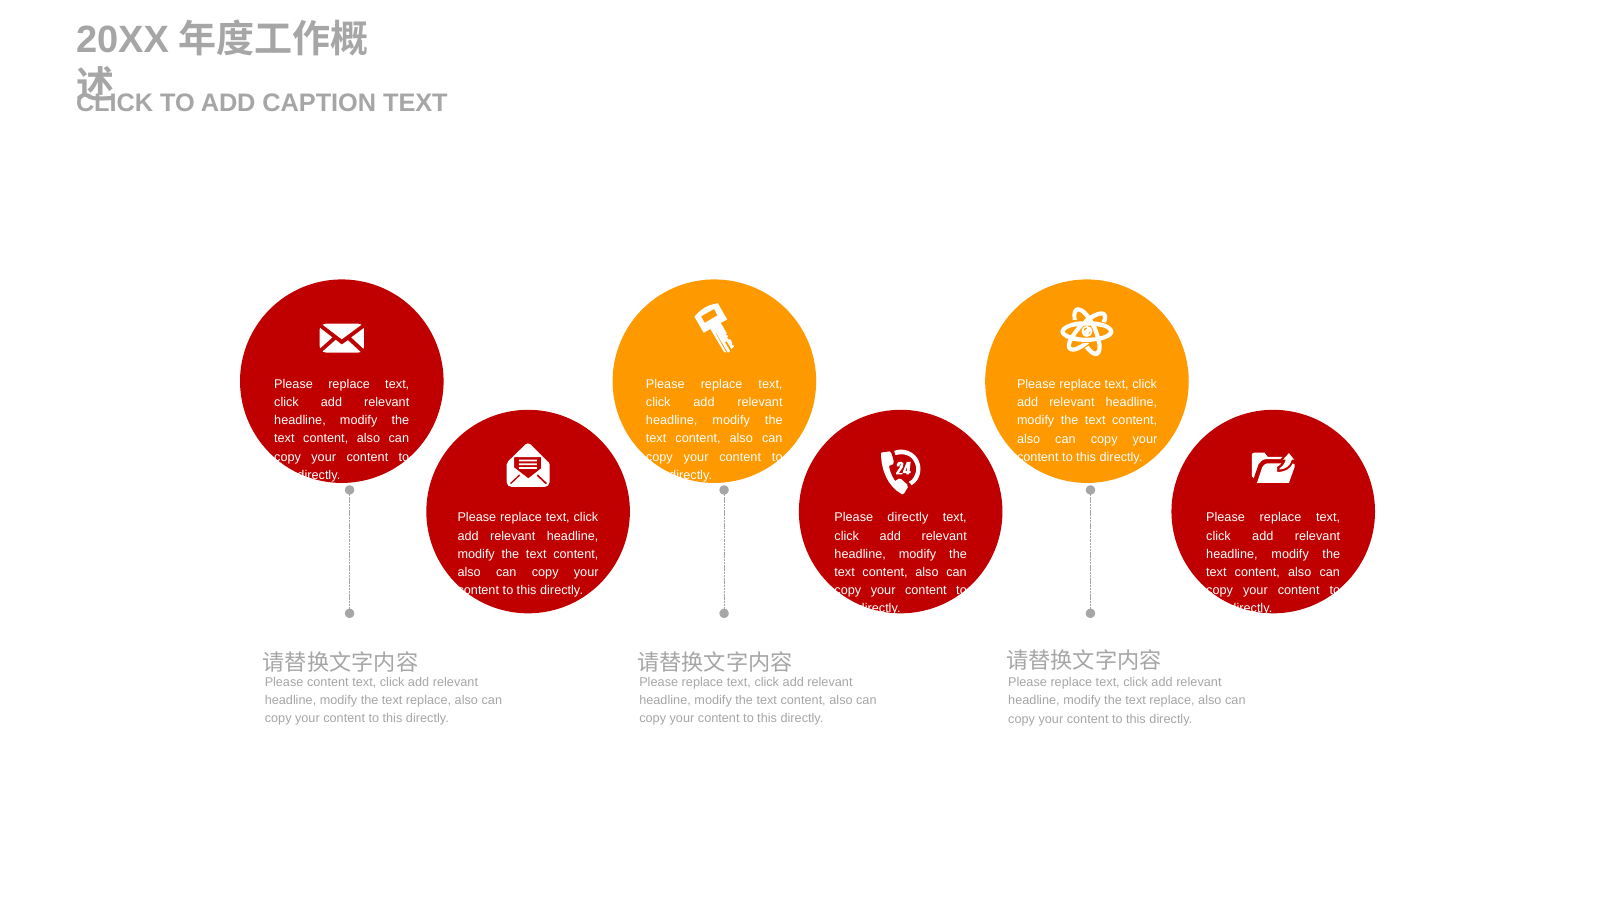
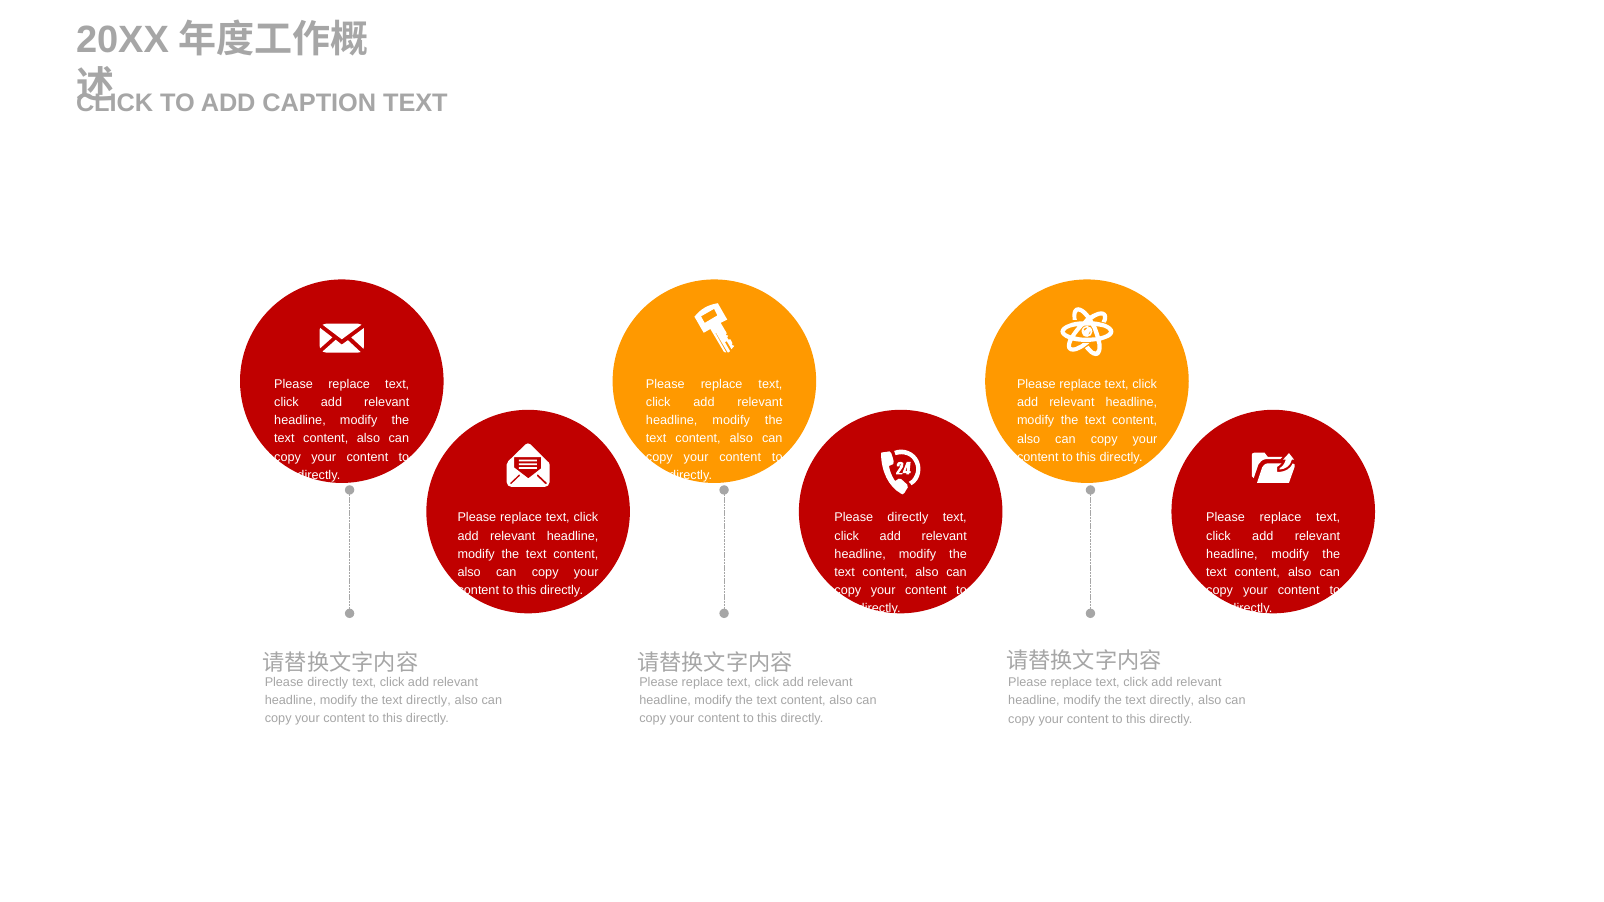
content at (328, 682): content -> directly
replace at (429, 700): replace -> directly
replace at (1172, 701): replace -> directly
